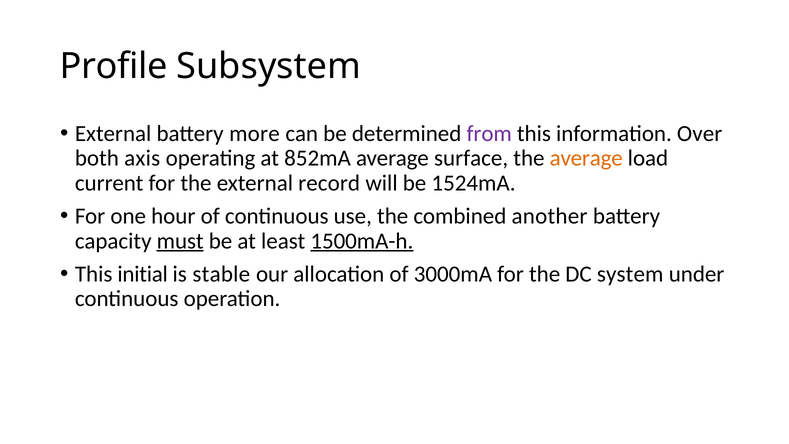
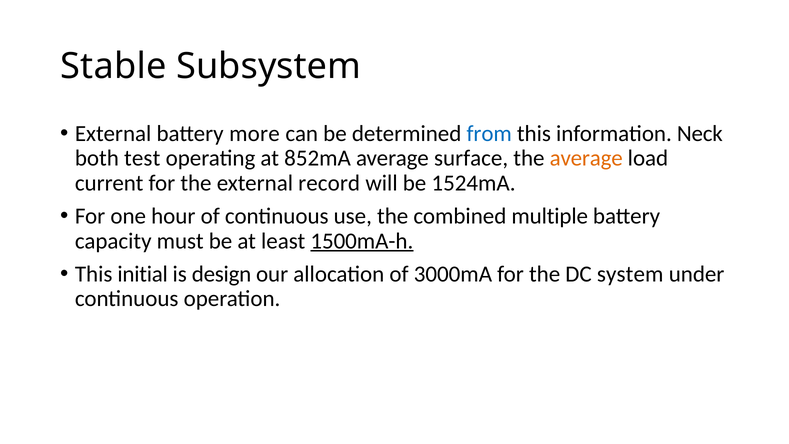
Profile: Profile -> Stable
from colour: purple -> blue
Over: Over -> Neck
axis: axis -> test
another: another -> multiple
must underline: present -> none
stable: stable -> design
